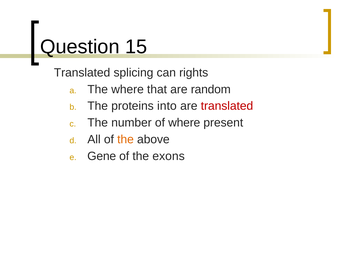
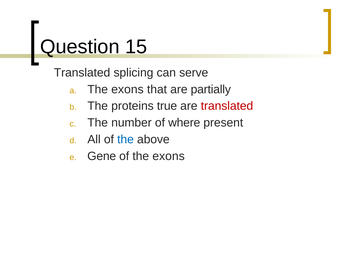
rights: rights -> serve
where at (128, 89): where -> exons
random: random -> partially
into: into -> true
the at (126, 139) colour: orange -> blue
